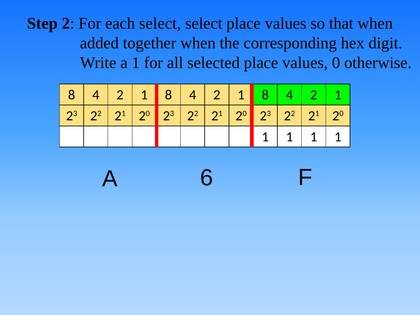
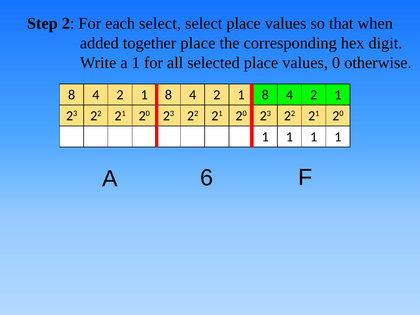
together when: when -> place
